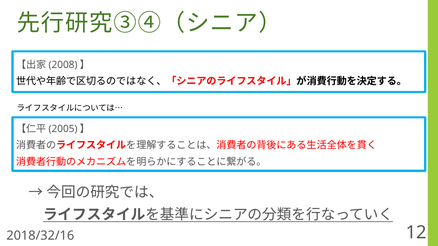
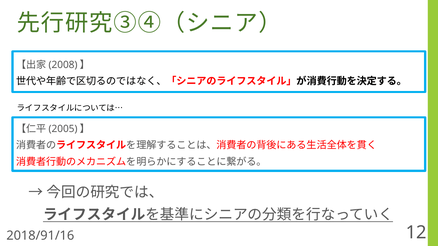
2018/32/16: 2018/32/16 -> 2018/91/16
